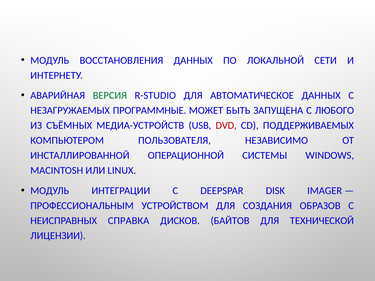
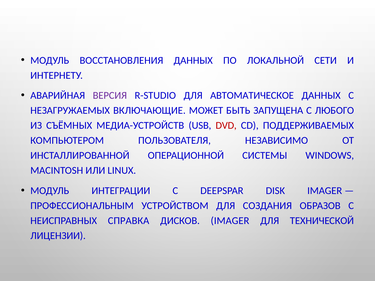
ВЕРСИЯ colour: green -> purple
ПРОГРАММНЫЕ: ПРОГРАММНЫЕ -> ВКЛЮЧАЮЩИЕ
ДИСКОВ БАЙТОВ: БАЙТОВ -> IMAGER
